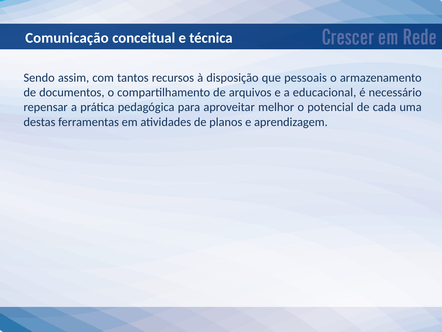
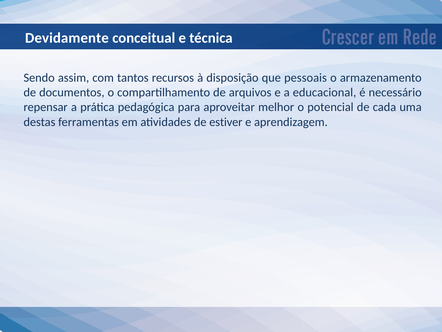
Comunicação: Comunicação -> Devidamente
planos: planos -> estiver
